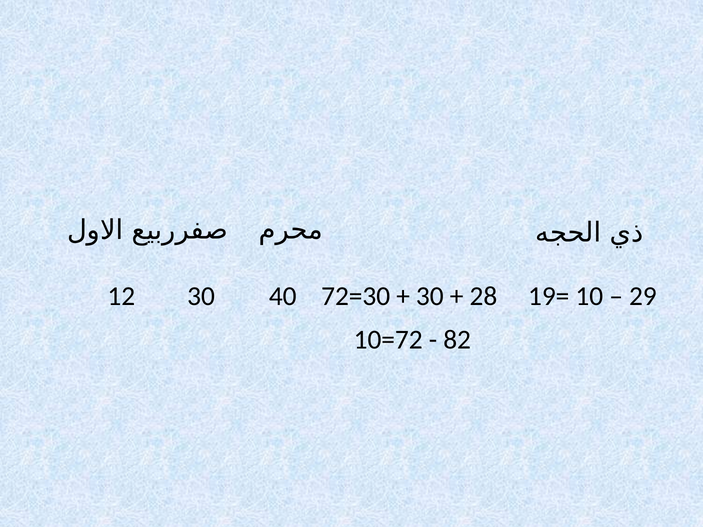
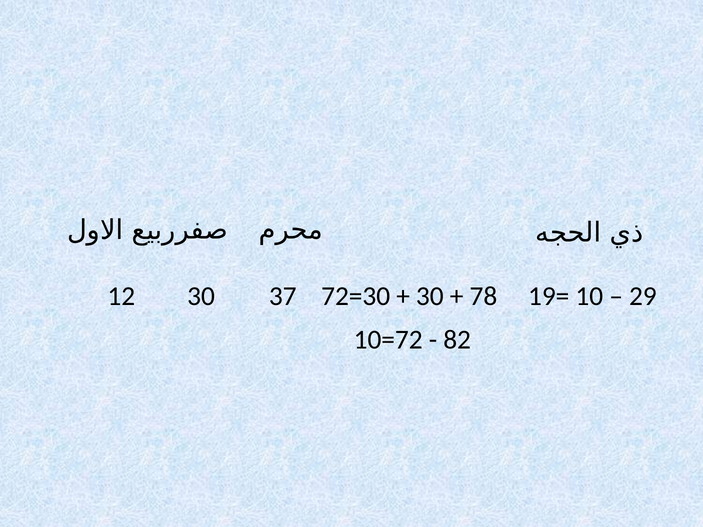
40: 40 -> 37
28: 28 -> 78
